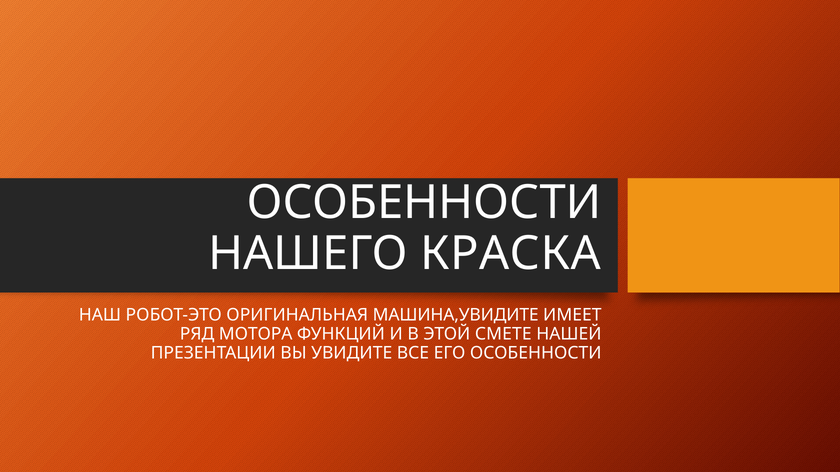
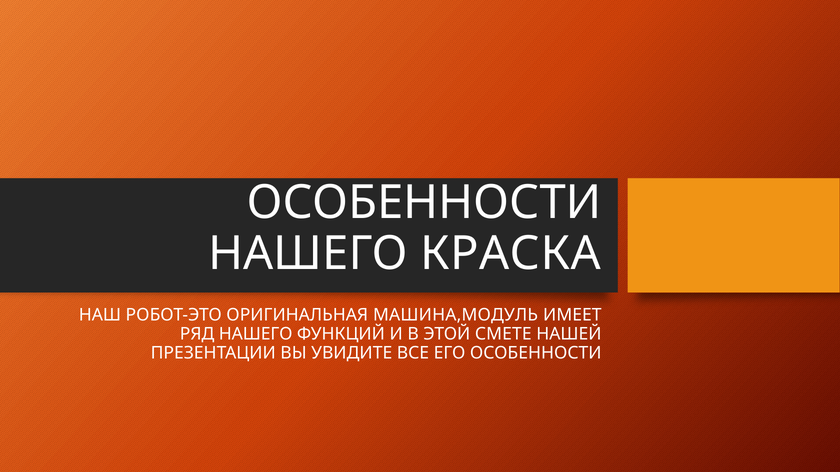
МАШИНА,УВИДИТЕ: МАШИНА,УВИДИТЕ -> МАШИНА,МОДУЛЬ
РЯД МОТОРА: МОТОРА -> НАШЕГО
